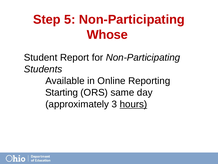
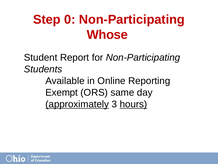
5: 5 -> 0
Starting: Starting -> Exempt
approximately underline: none -> present
